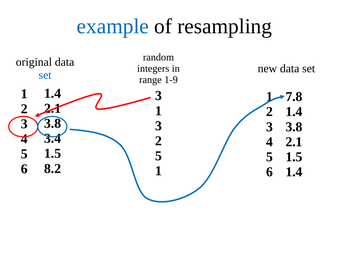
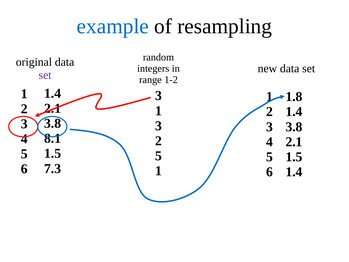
set at (45, 75) colour: blue -> purple
1-9: 1-9 -> 1-2
7.8: 7.8 -> 1.8
3.4: 3.4 -> 8.1
8.2: 8.2 -> 7.3
